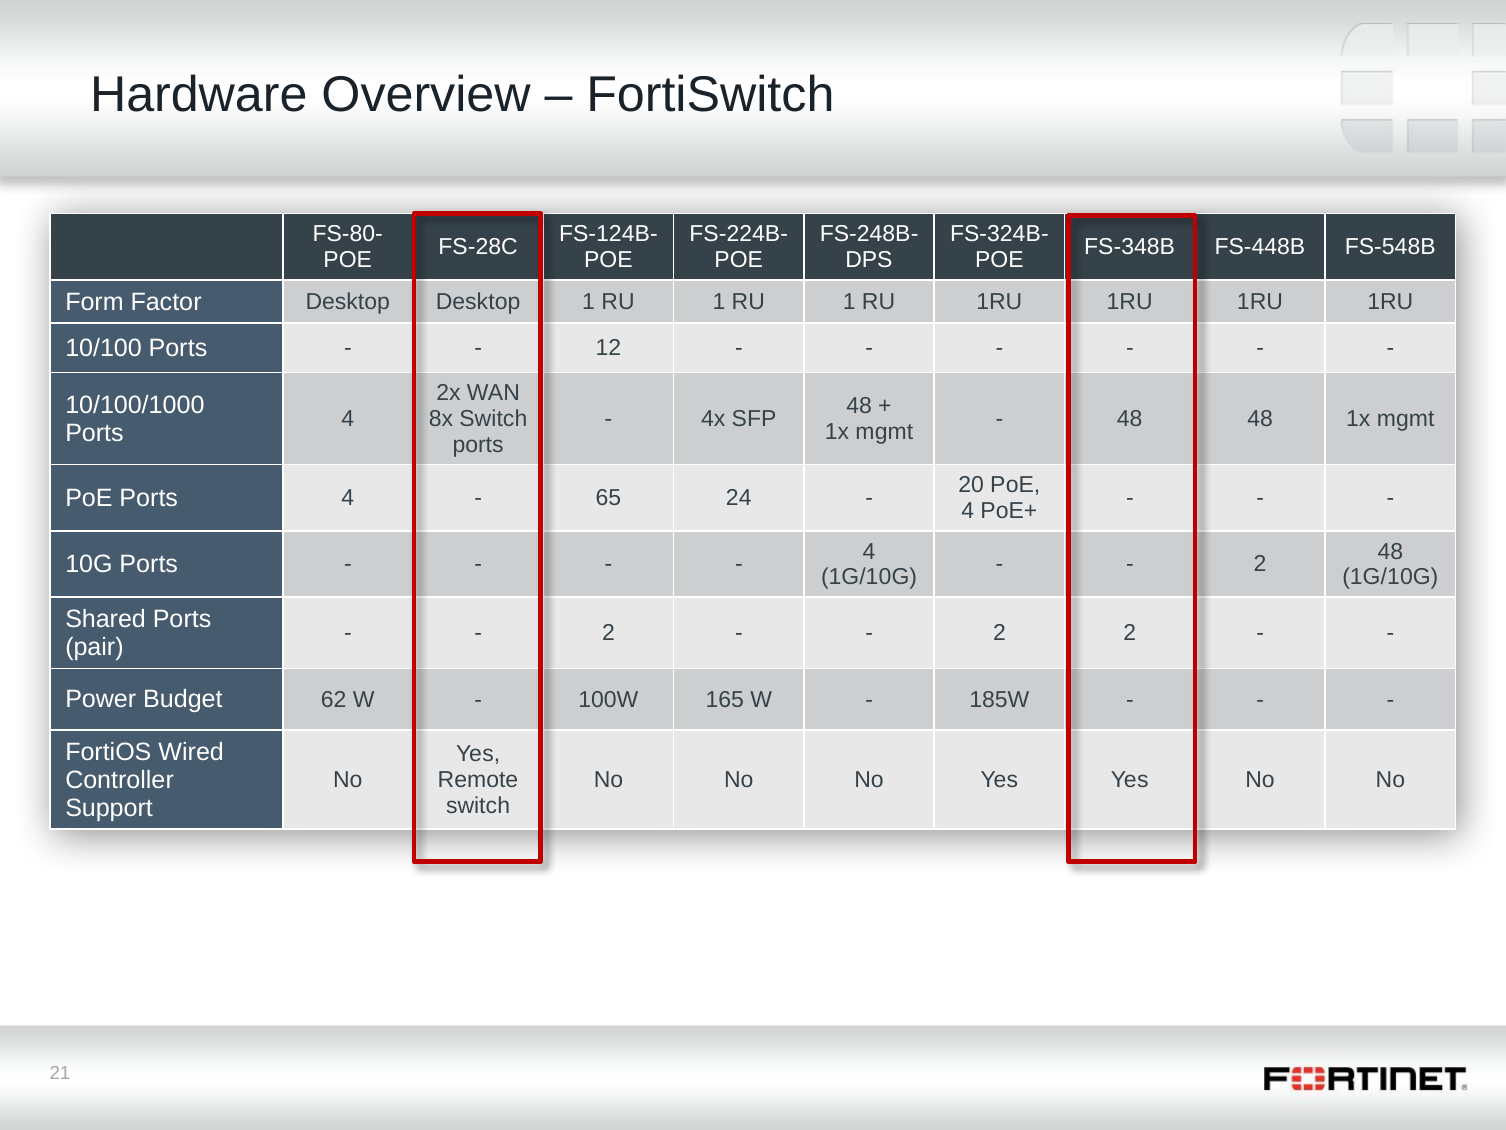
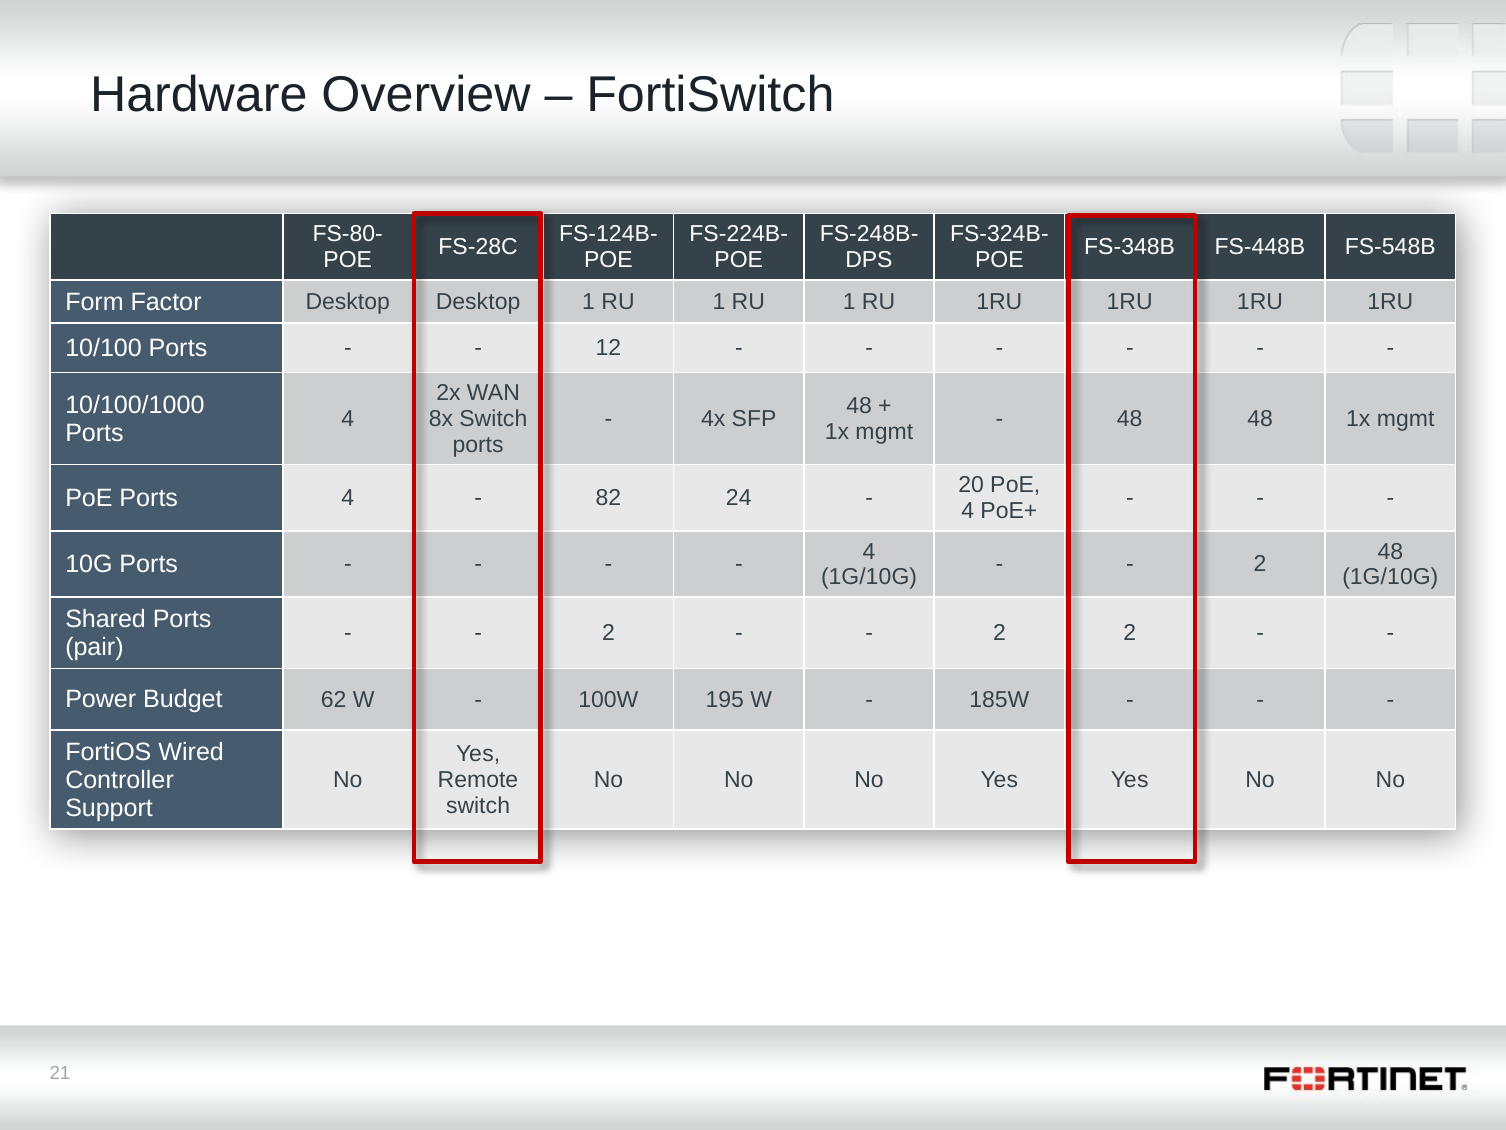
65: 65 -> 82
165: 165 -> 195
